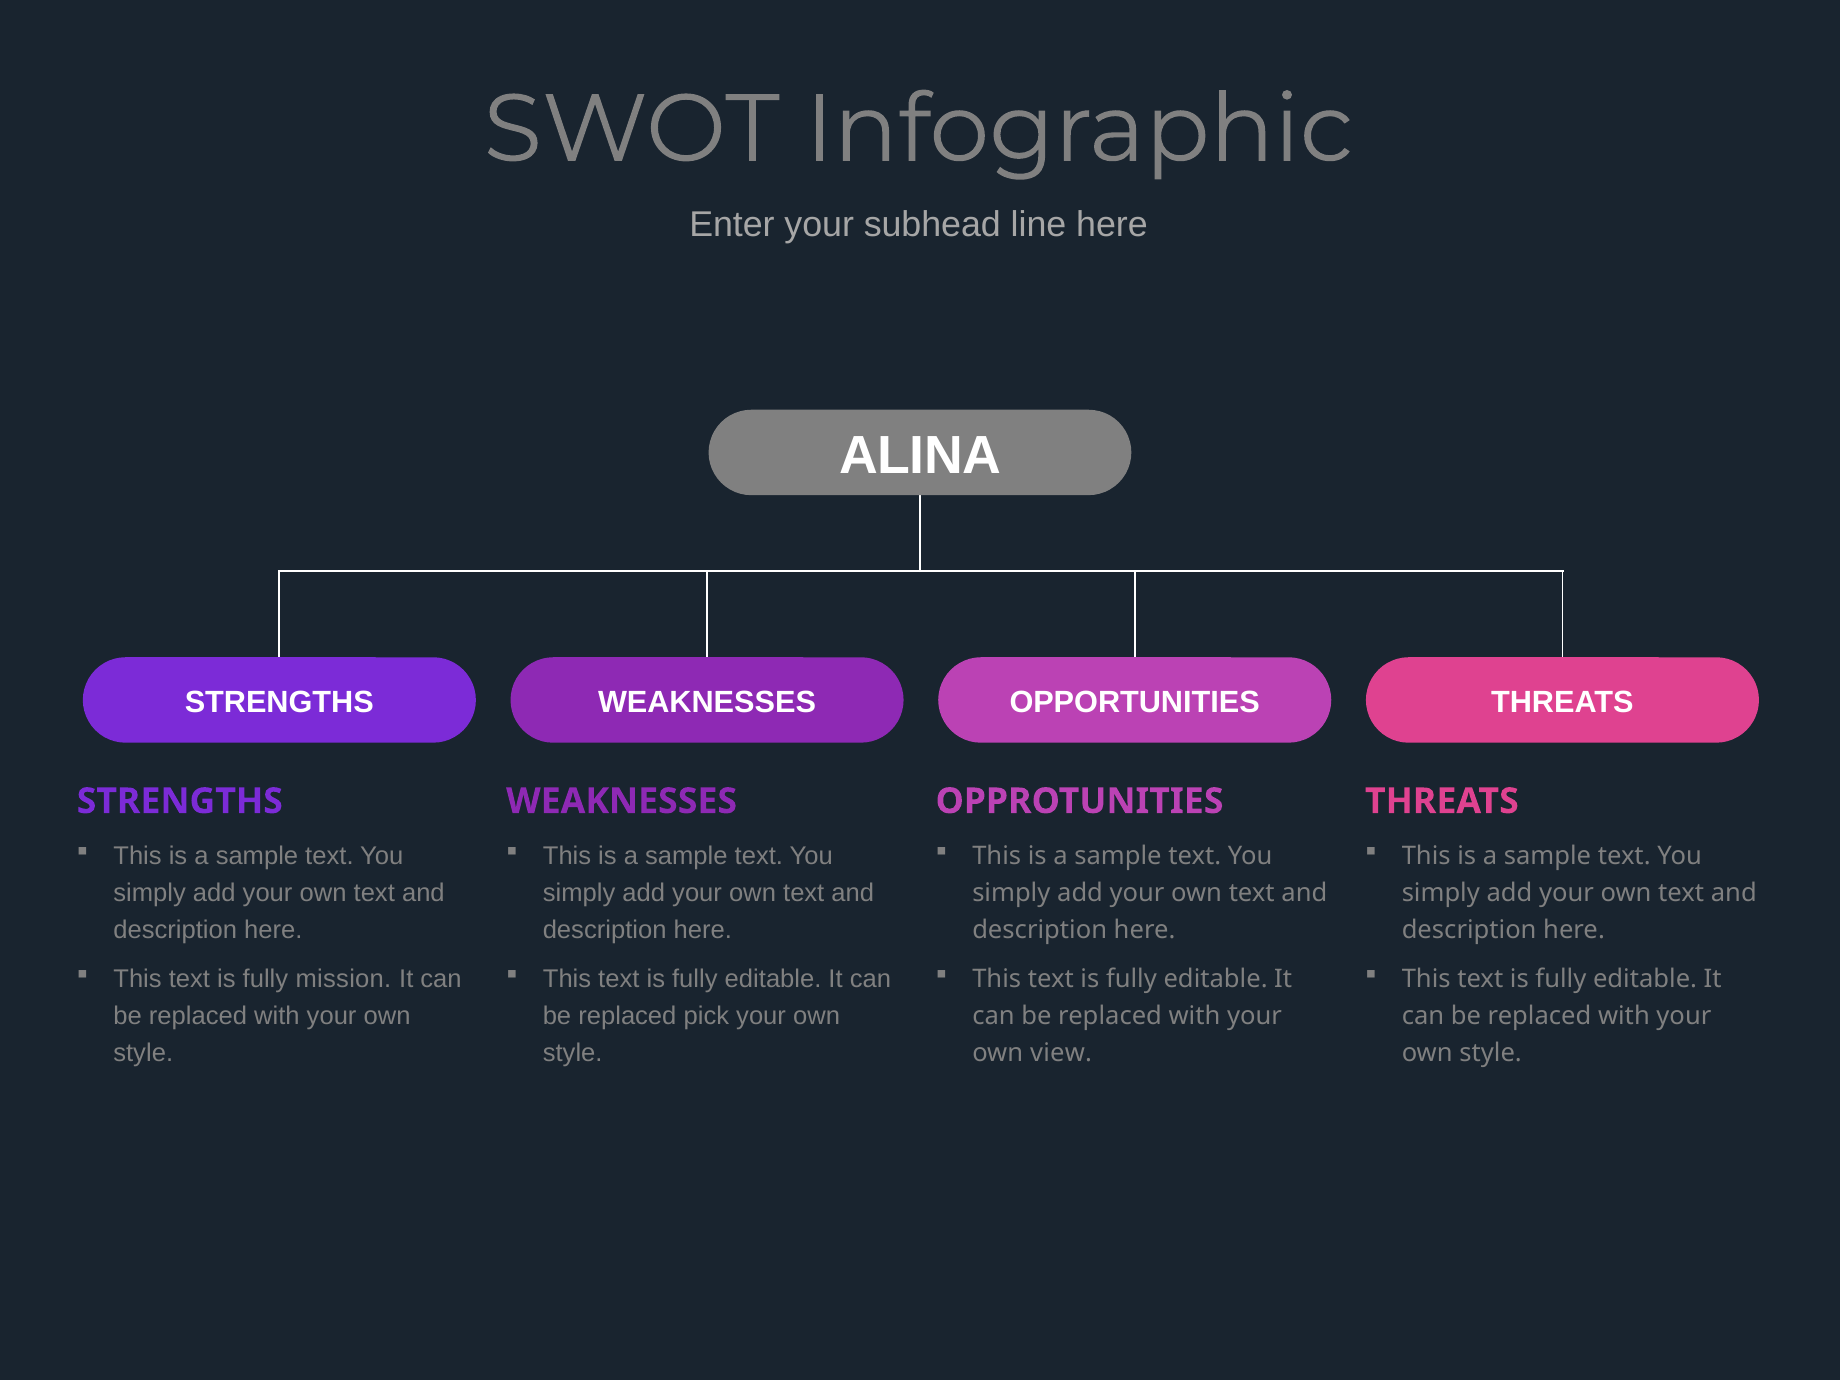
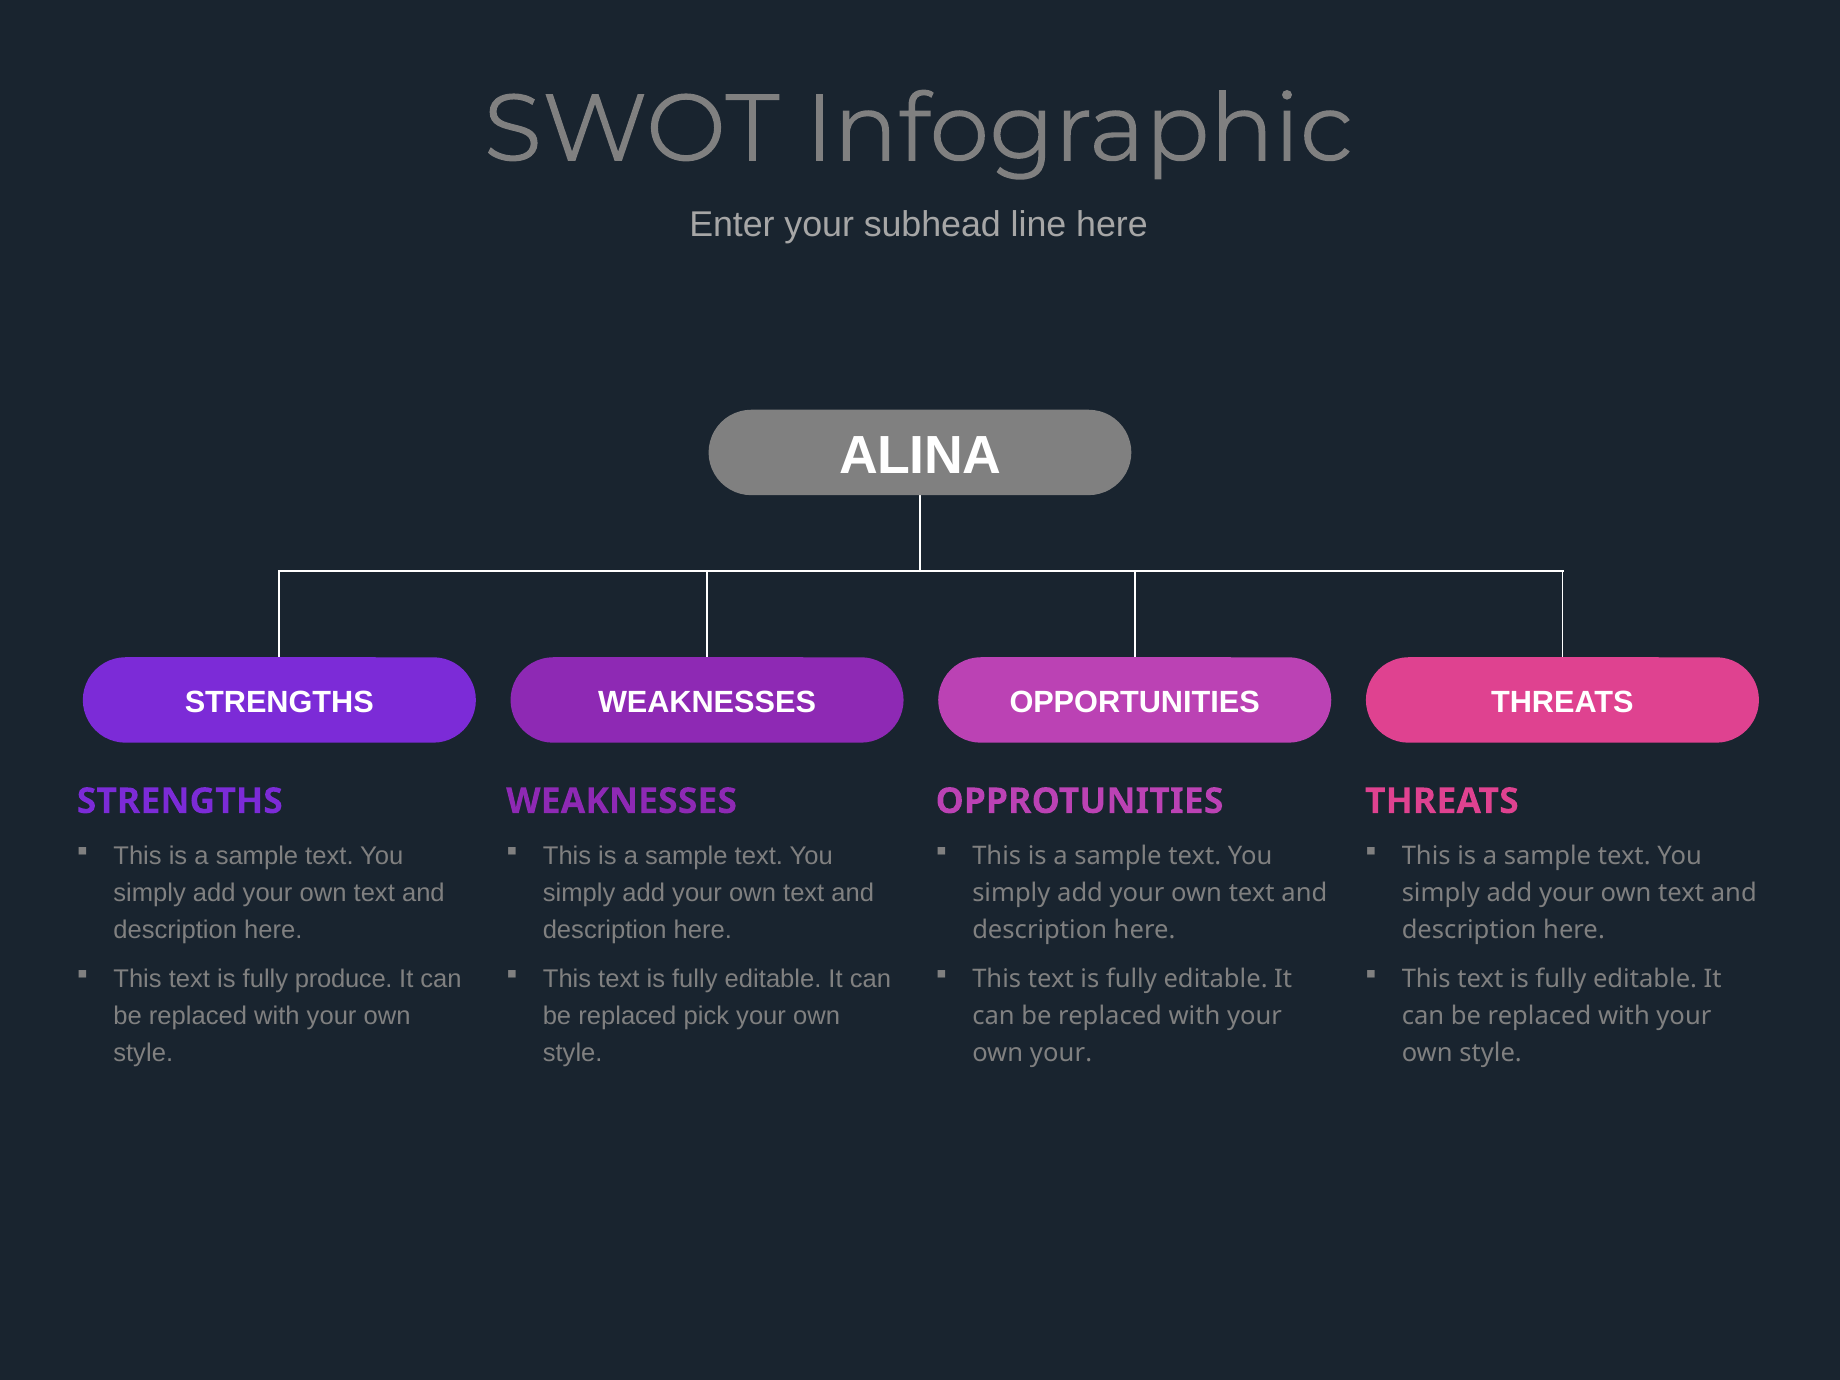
mission: mission -> produce
own view: view -> your
